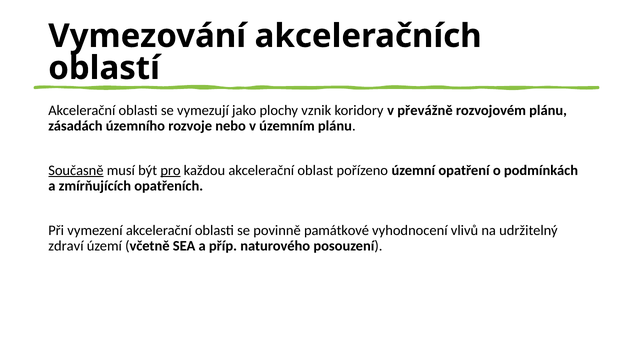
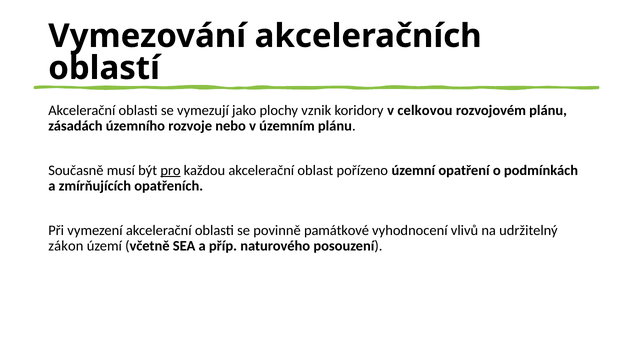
převážně: převážně -> celkovou
Současně underline: present -> none
zdraví: zdraví -> zákon
